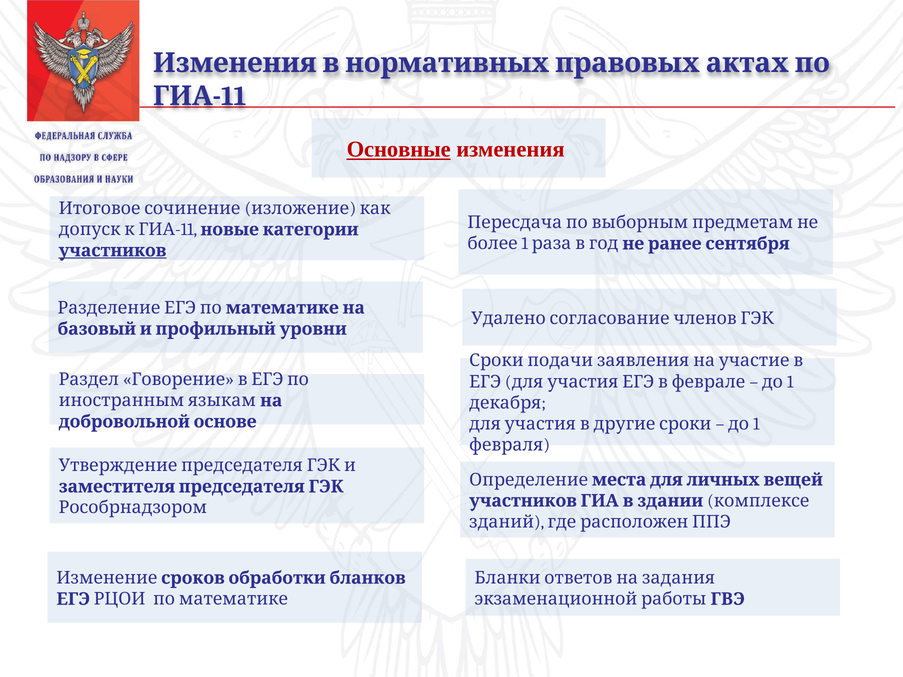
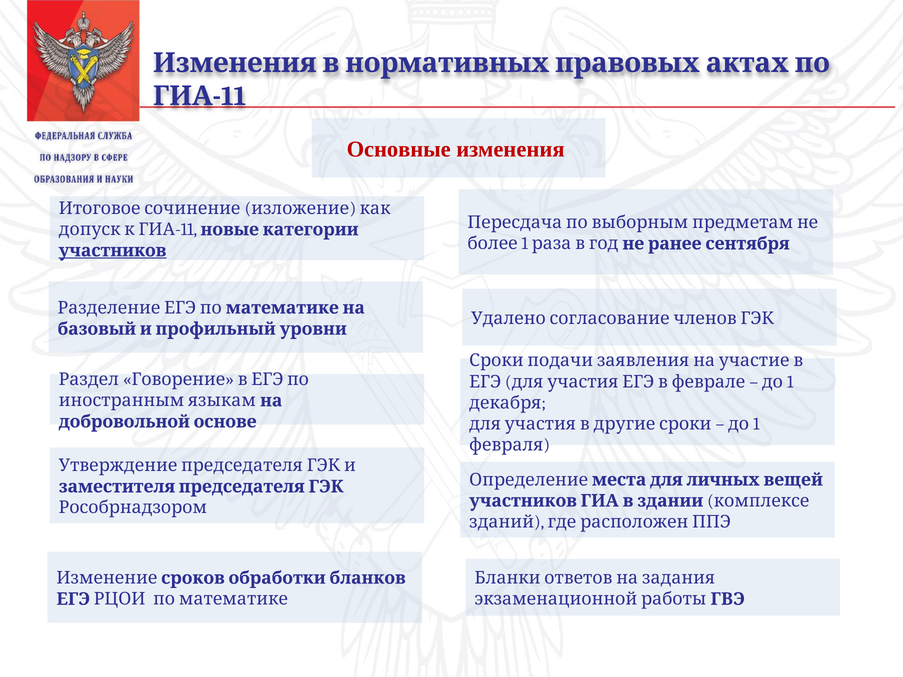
Основные underline: present -> none
